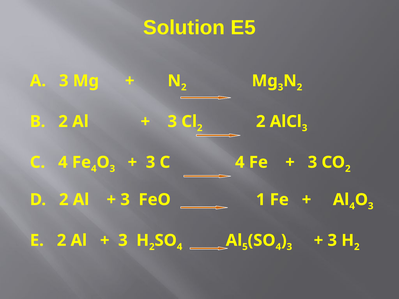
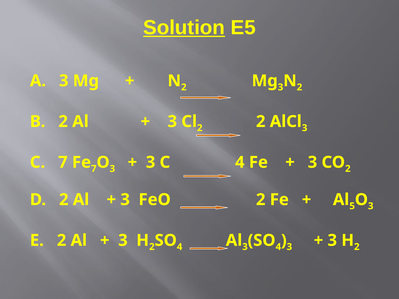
Solution underline: none -> present
4 at (63, 162): 4 -> 7
Fe 4: 4 -> 7
FeO 1: 1 -> 2
Al 4: 4 -> 5
Al 5: 5 -> 3
